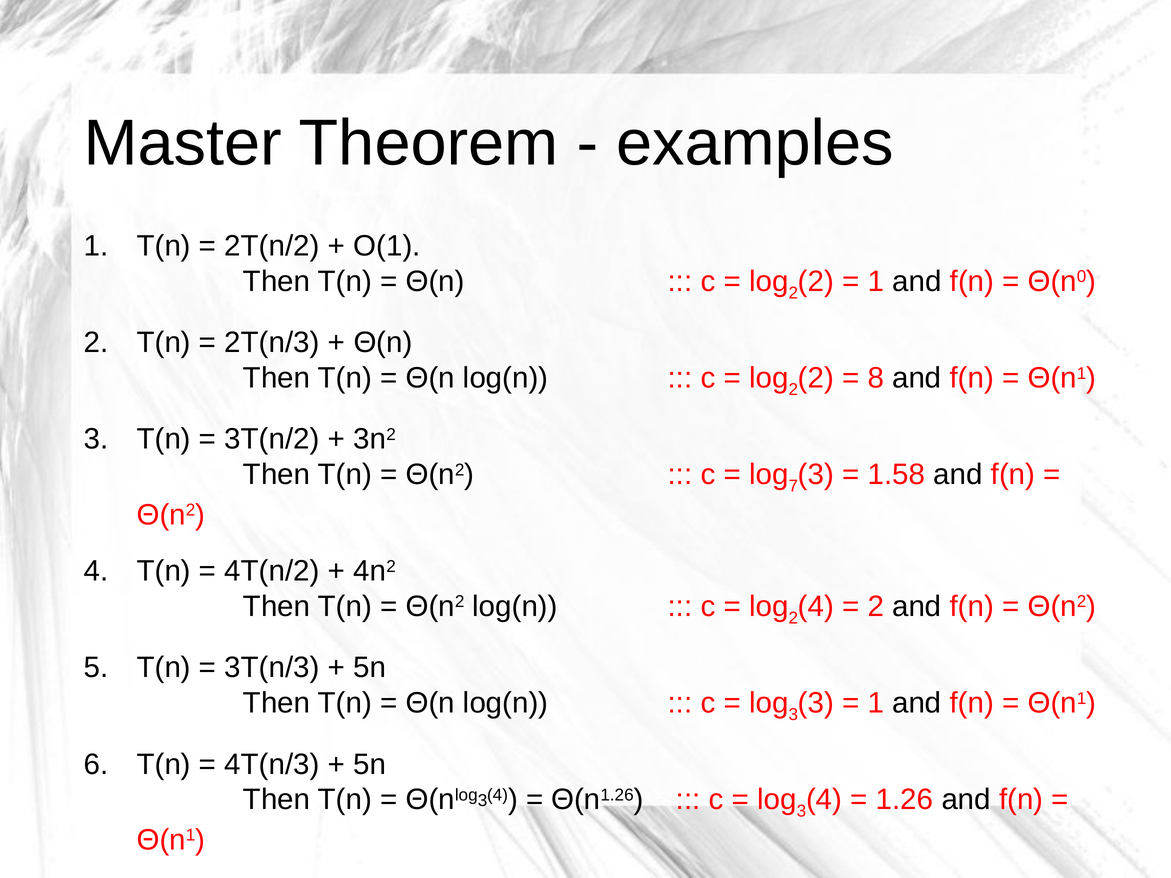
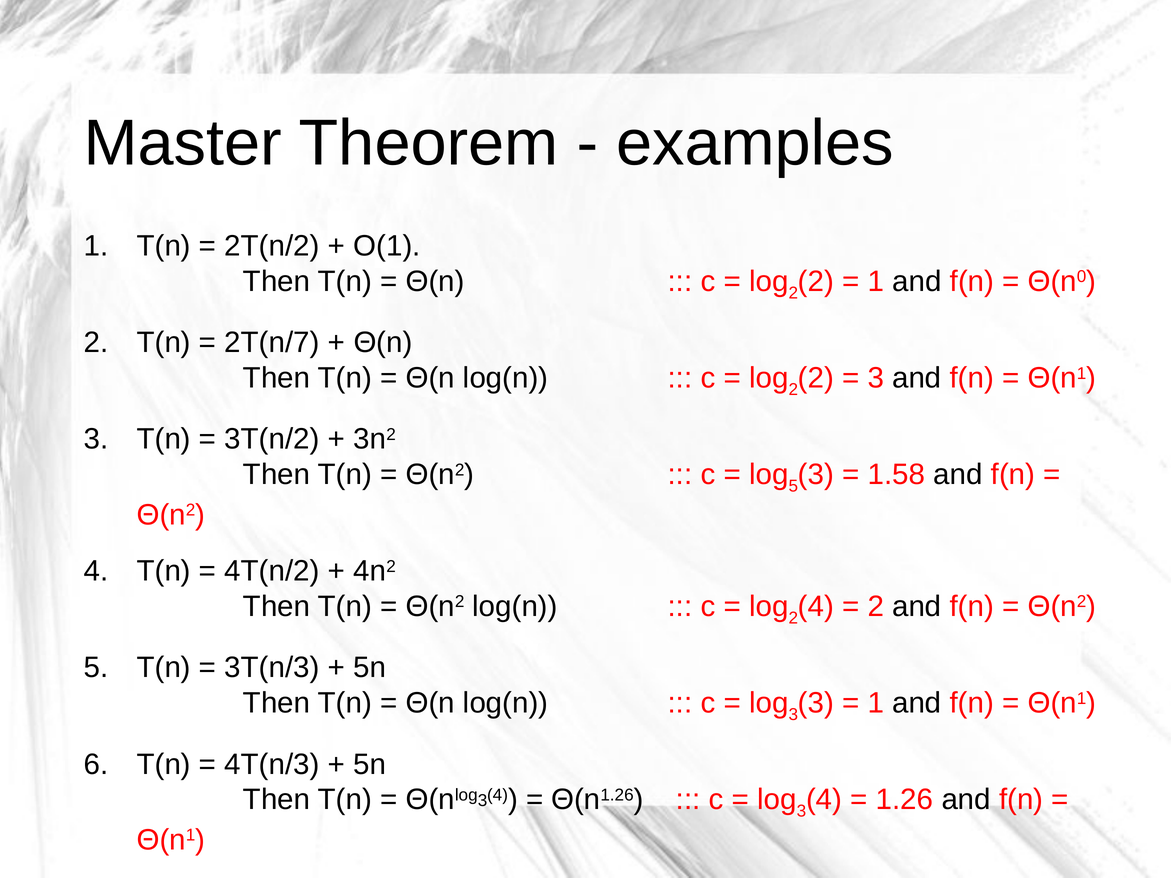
2T(n/3: 2T(n/3 -> 2T(n/7
8 at (876, 378): 8 -> 3
7 at (793, 486): 7 -> 5
